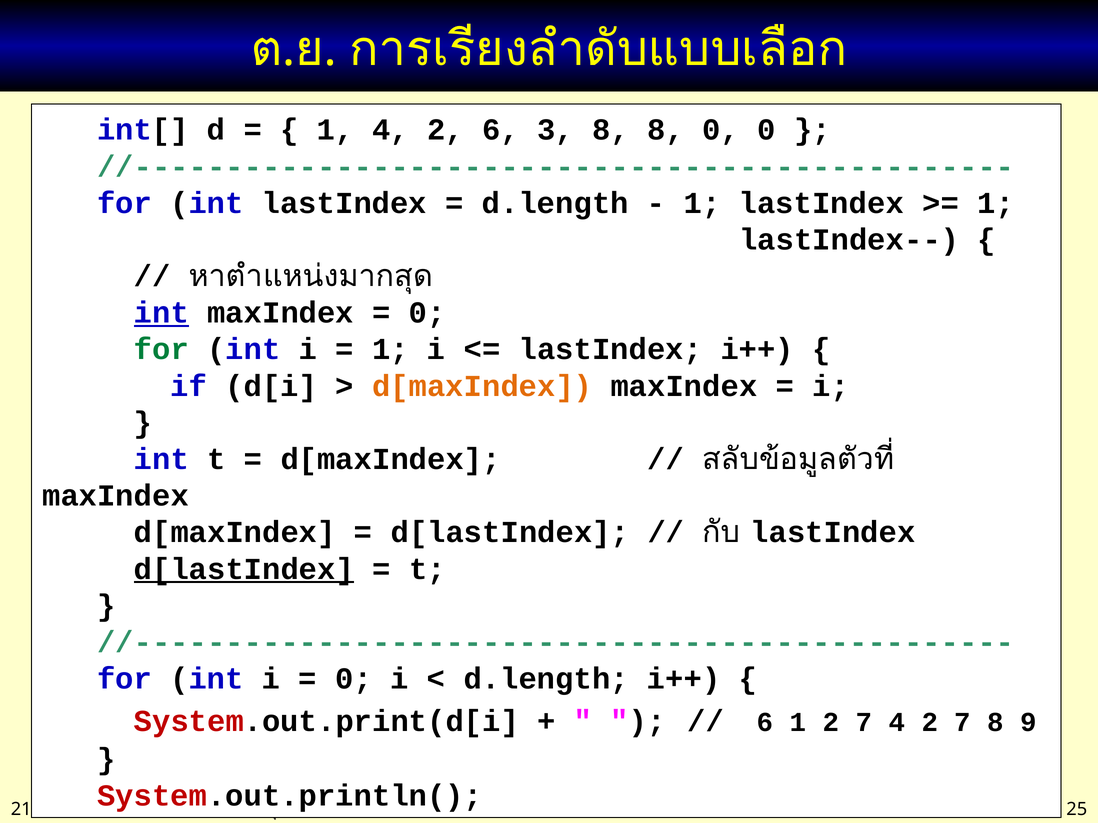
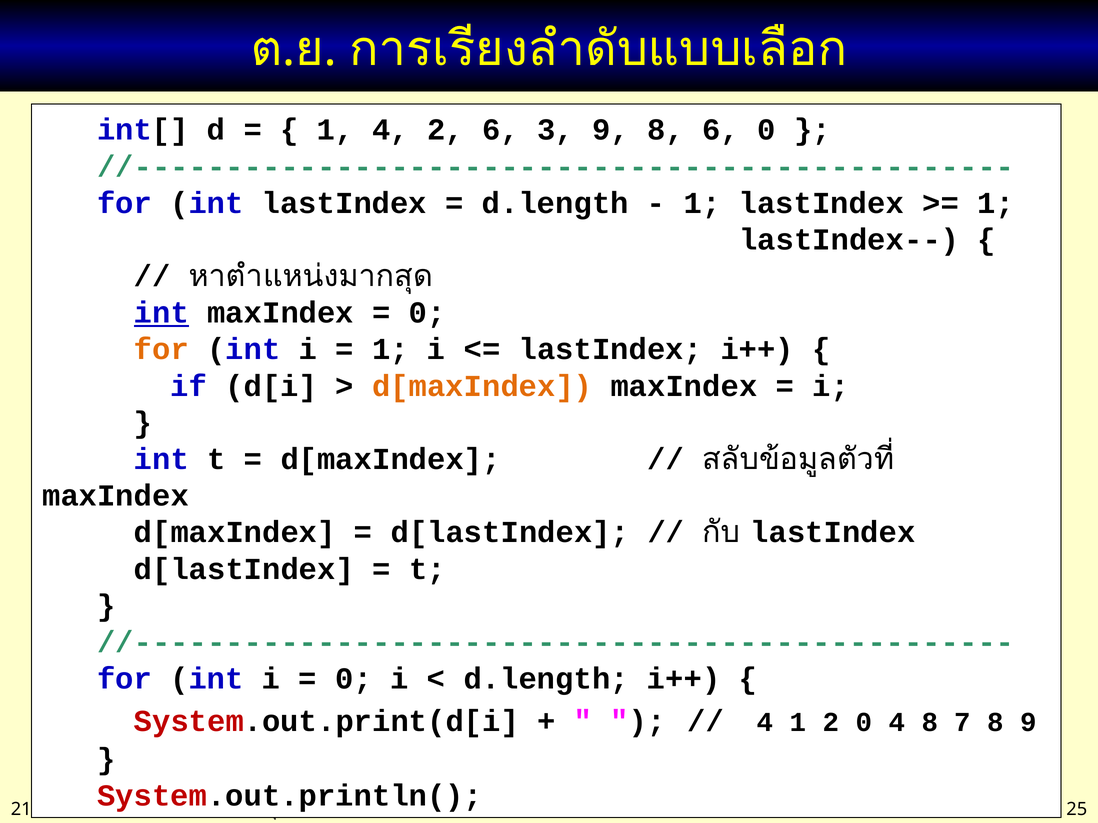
3 8: 8 -> 9
8 0: 0 -> 6
for at (161, 350) colour: green -> orange
d[lastIndex at (244, 569) underline: present -> none
6 at (765, 723): 6 -> 4
1 2 7: 7 -> 0
2 at (930, 723): 2 -> 8
